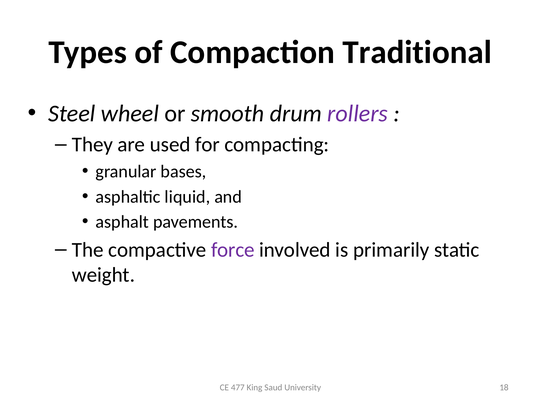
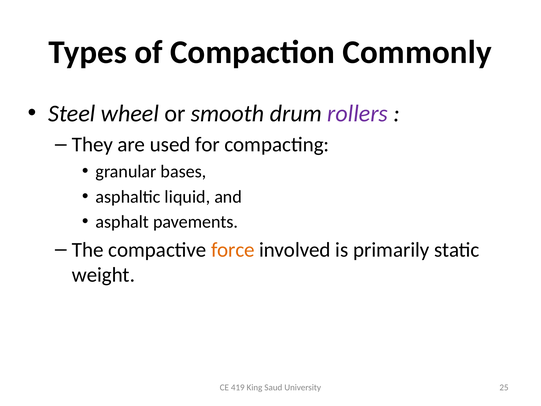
Traditional: Traditional -> Commonly
force colour: purple -> orange
477: 477 -> 419
18: 18 -> 25
